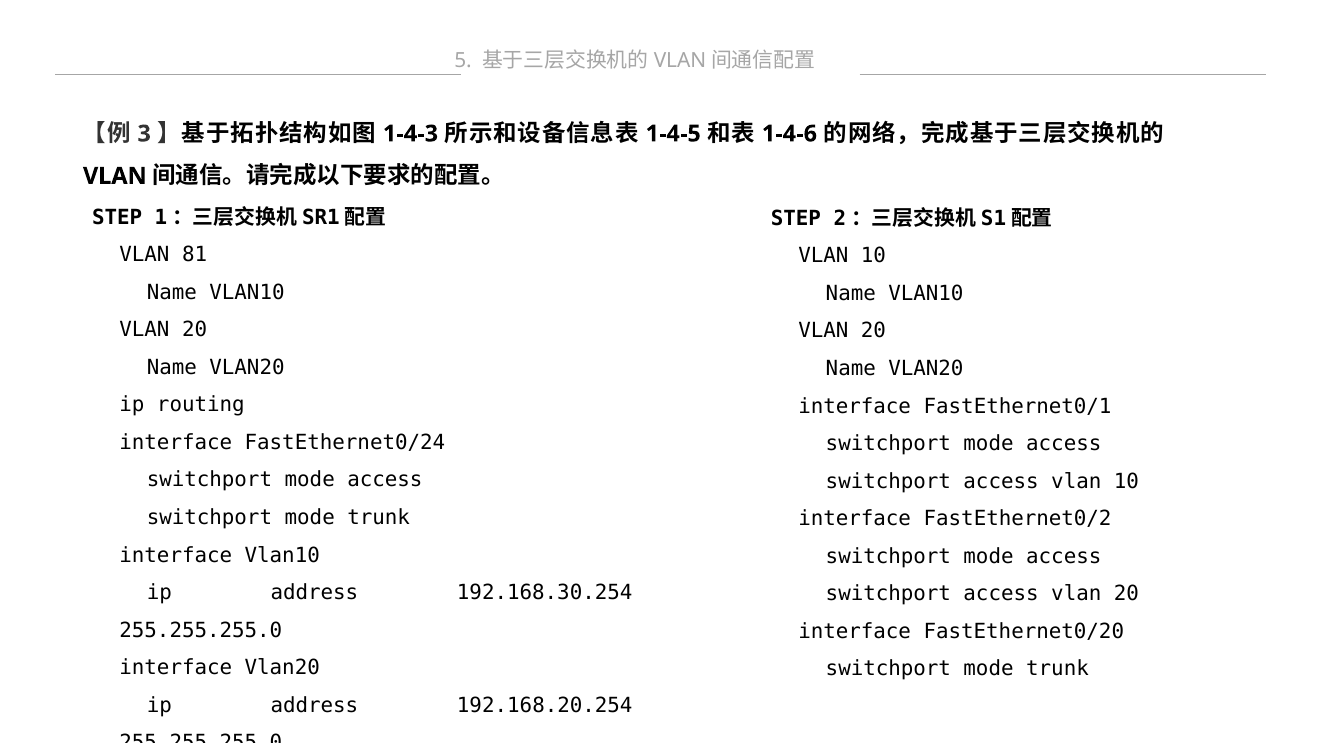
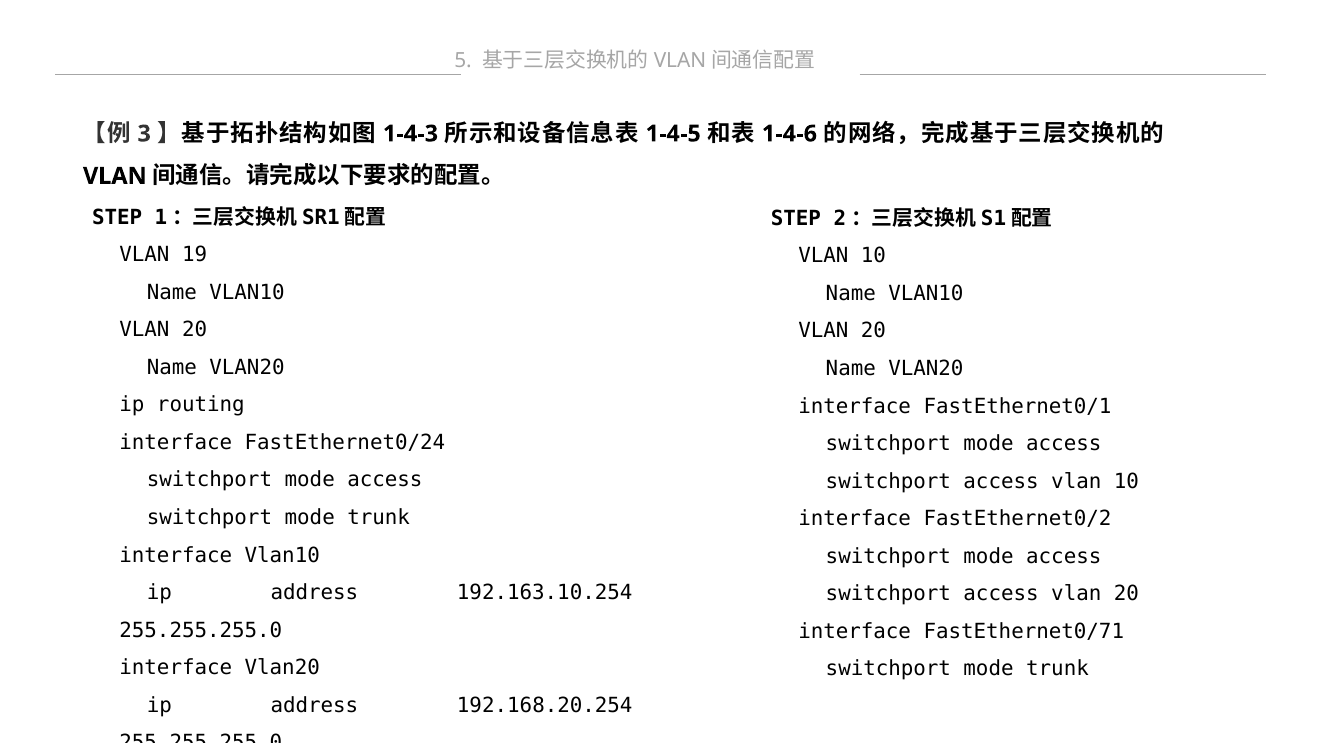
81: 81 -> 19
192.168.30.254: 192.168.30.254 -> 192.163.10.254
FastEthernet0/20: FastEthernet0/20 -> FastEthernet0/71
